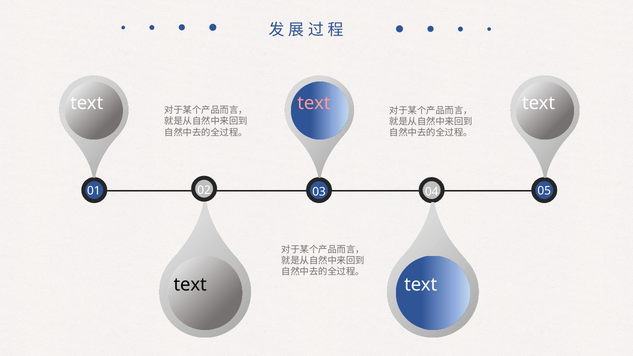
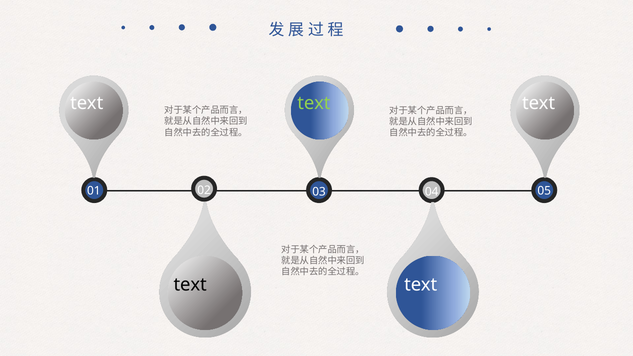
text at (314, 103) colour: pink -> light green
